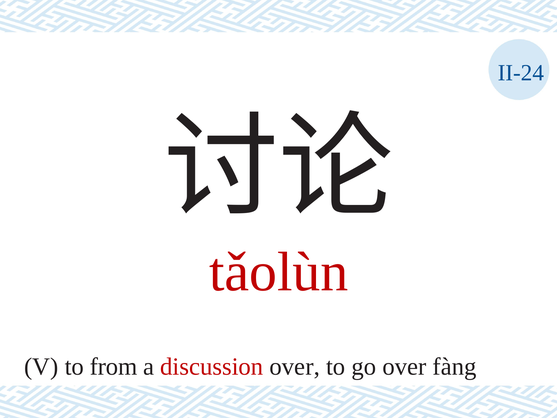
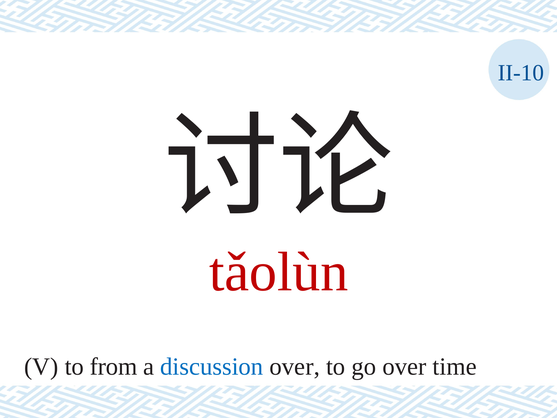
II-24: II-24 -> II-10
discussion colour: red -> blue
fàng: fàng -> time
